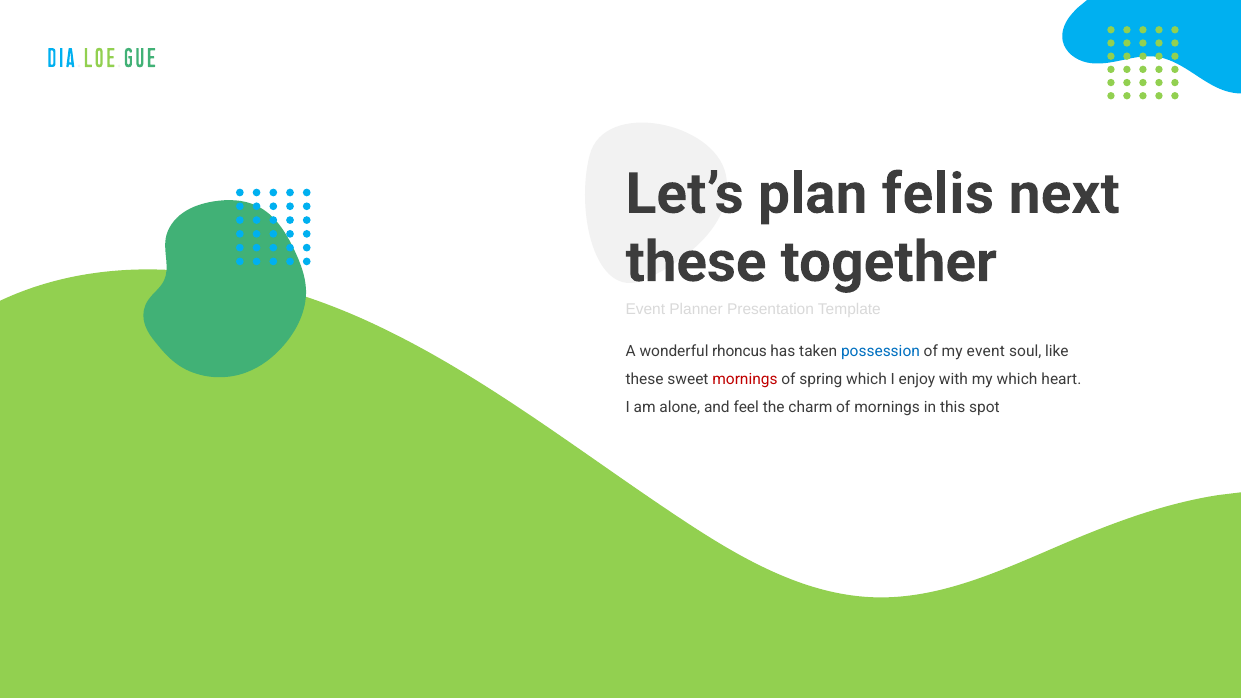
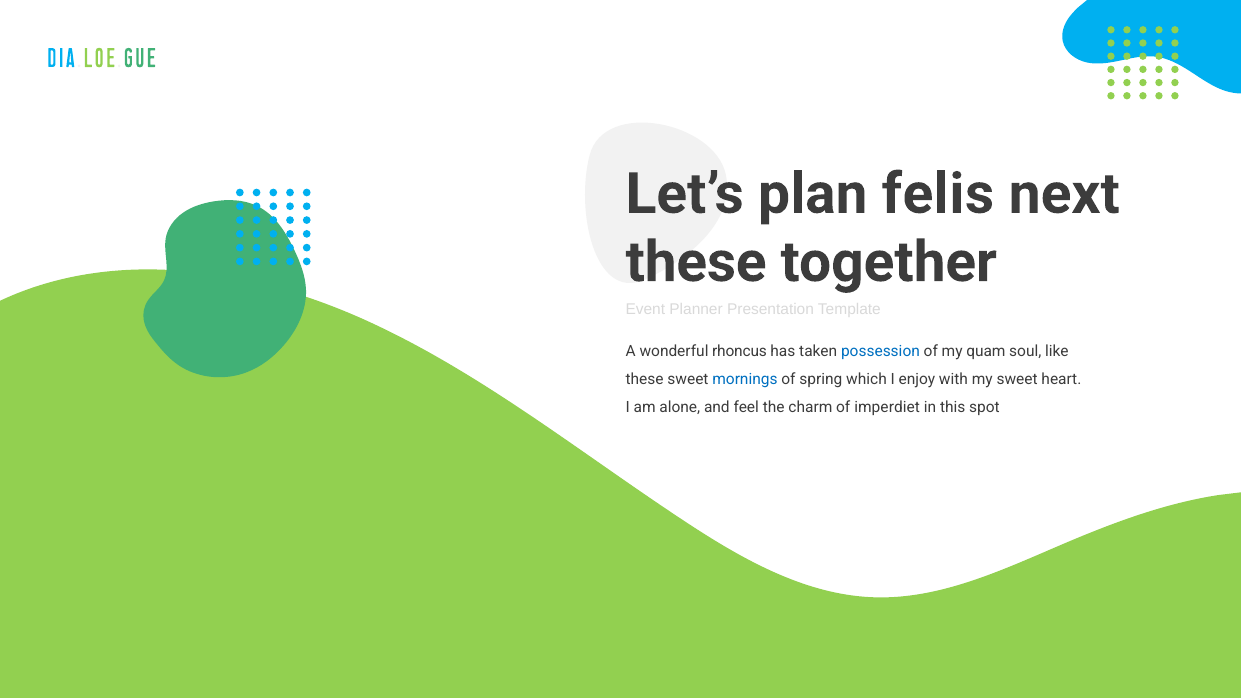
my event: event -> quam
mornings at (745, 380) colour: red -> blue
my which: which -> sweet
of mornings: mornings -> imperdiet
